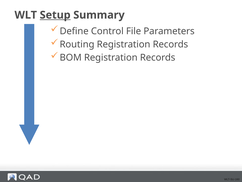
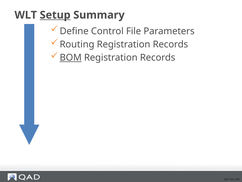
BOM underline: none -> present
